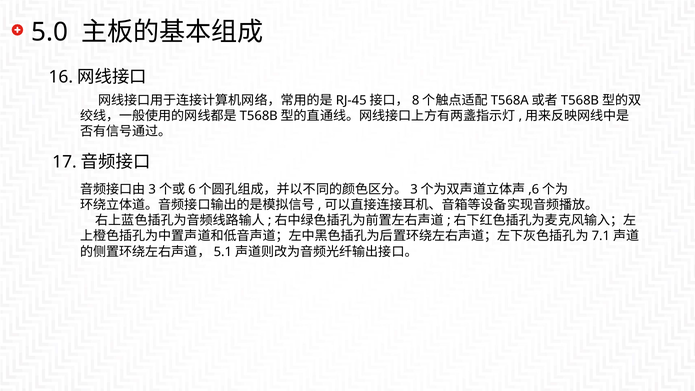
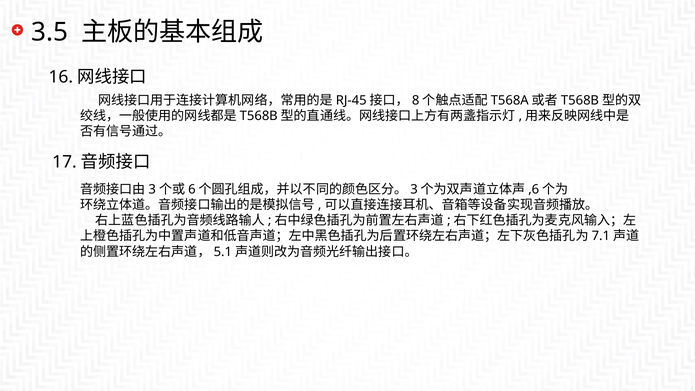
5.0: 5.0 -> 3.5
